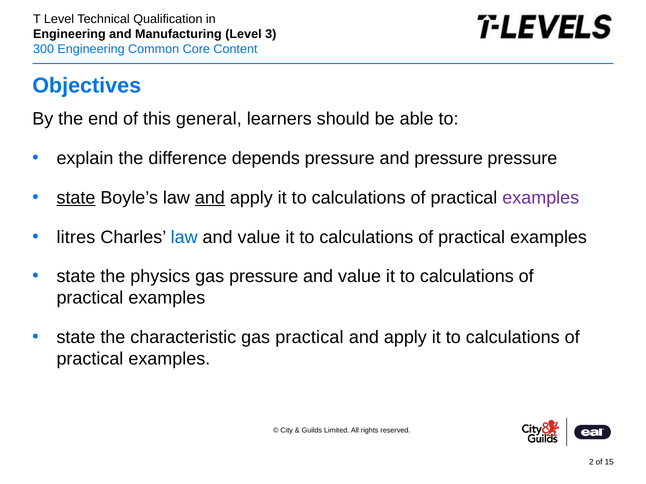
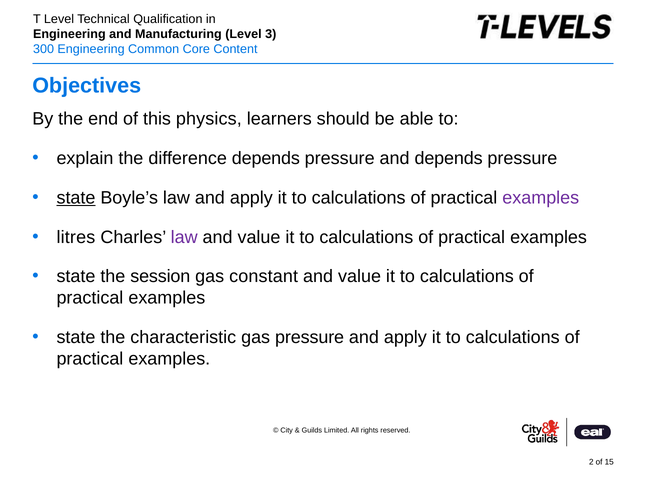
general: general -> physics
and pressure: pressure -> depends
and at (210, 198) underline: present -> none
law at (184, 237) colour: blue -> purple
physics: physics -> session
gas pressure: pressure -> constant
gas practical: practical -> pressure
